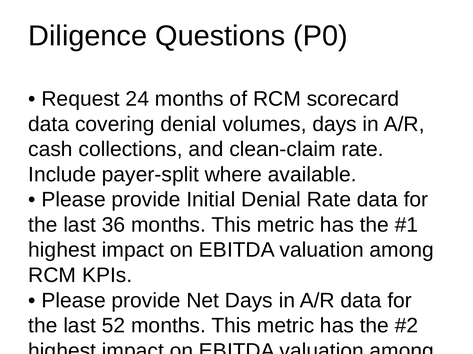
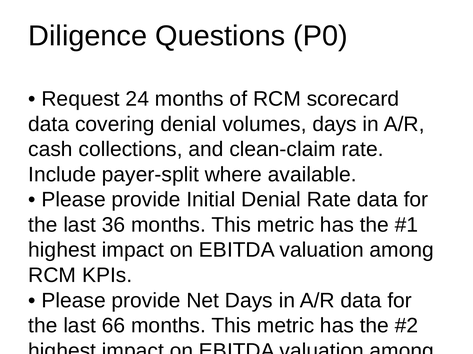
52: 52 -> 66
